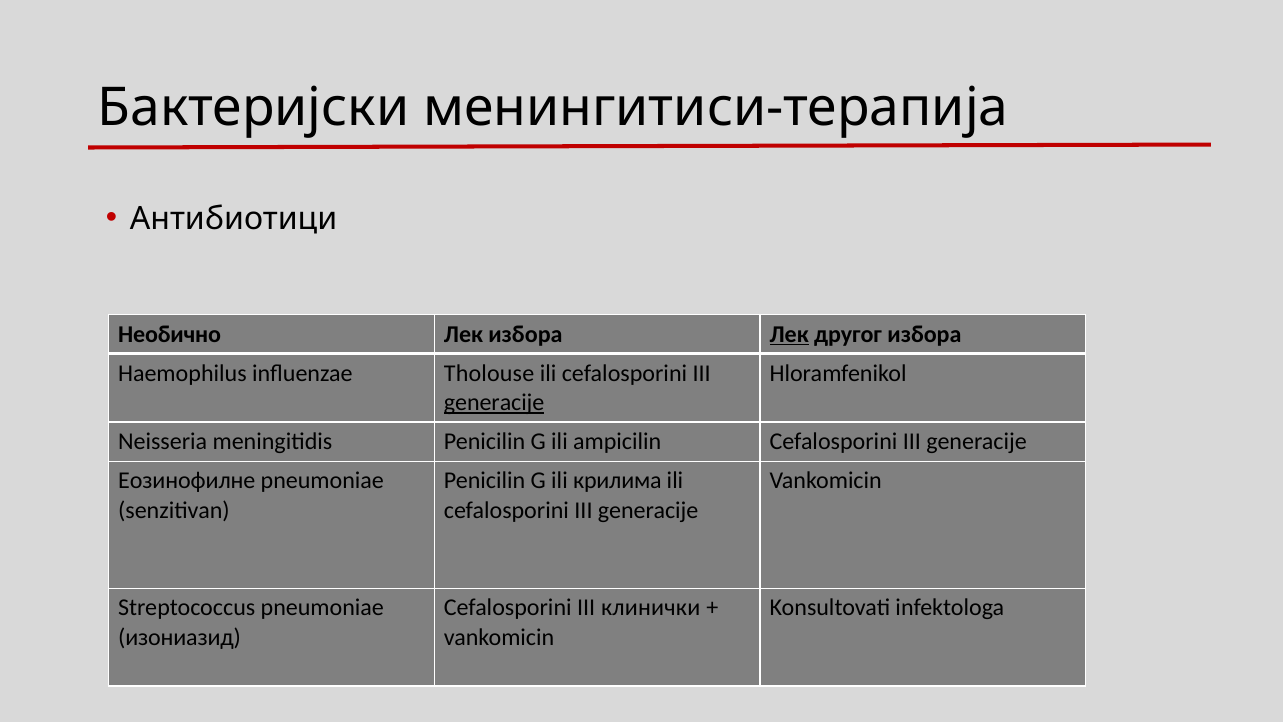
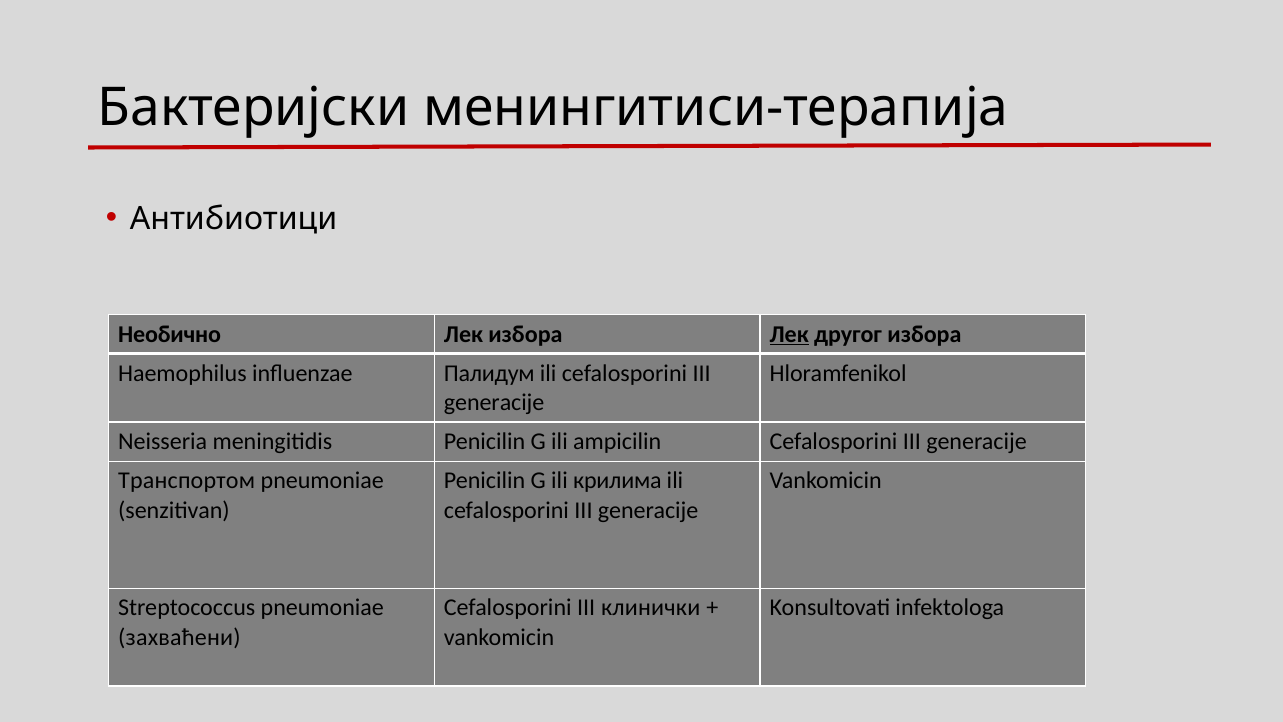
Tholouse: Tholouse -> Палидум
generacije at (494, 403) underline: present -> none
Еозинофилне: Еозинофилне -> Транспортом
изониазид: изониазид -> захваћени
